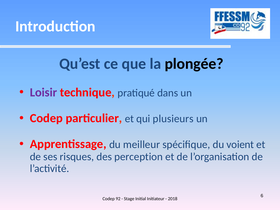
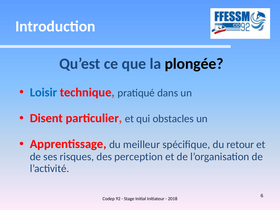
Loisir colour: purple -> blue
Codep at (46, 118): Codep -> Disent
plusieurs: plusieurs -> obstacles
voient: voient -> retour
